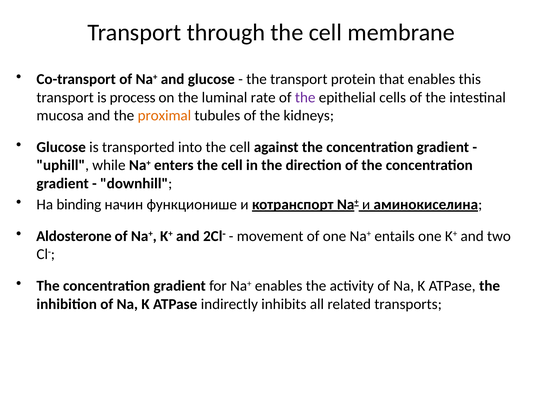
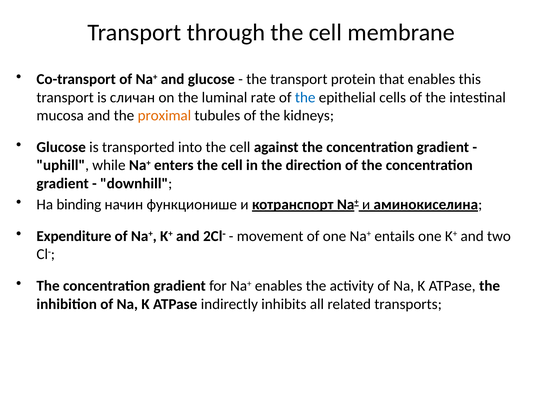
process: process -> сличан
the at (305, 97) colour: purple -> blue
Aldosterone: Aldosterone -> Expenditure
